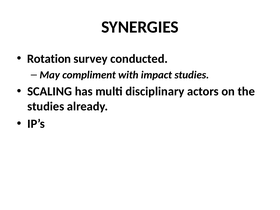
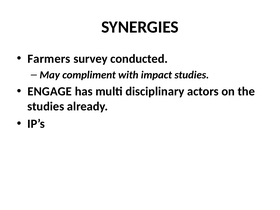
Rotation: Rotation -> Farmers
SCALING: SCALING -> ENGAGE
